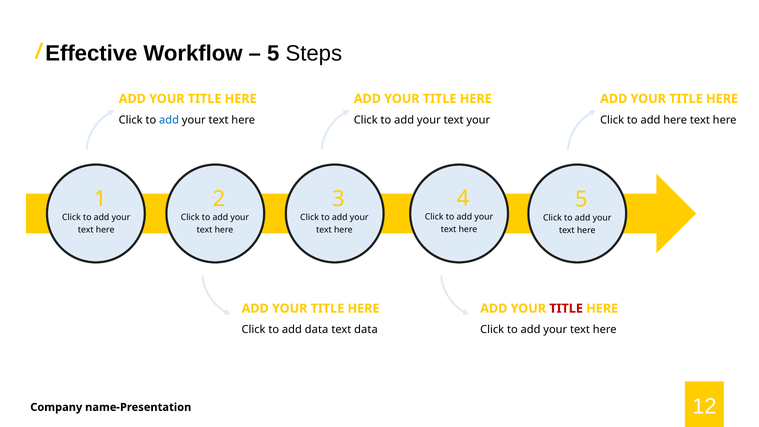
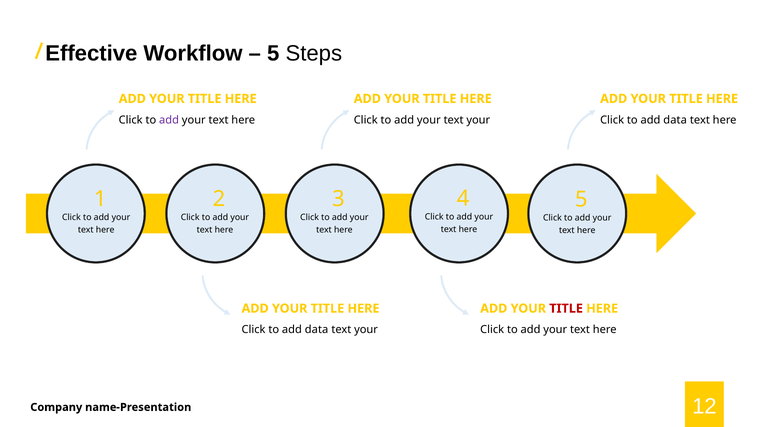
add at (169, 120) colour: blue -> purple
here at (675, 120): here -> data
data at (366, 330): data -> your
